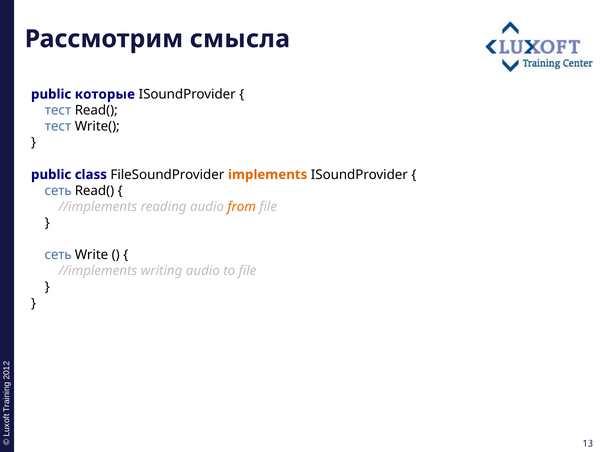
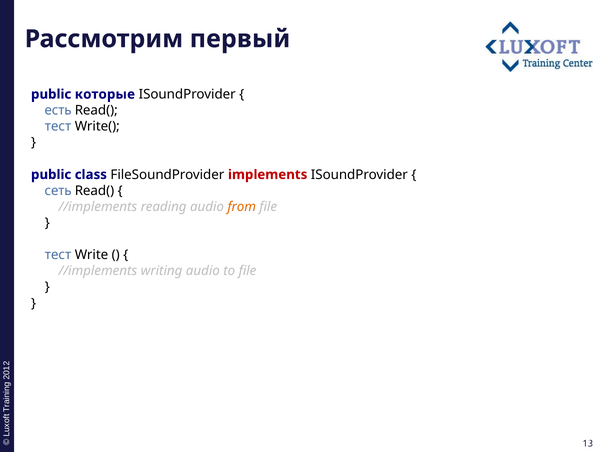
смысла: смысла -> первый
тест at (58, 110): тест -> есть
implements colour: orange -> red
сеть at (58, 255): сеть -> тест
